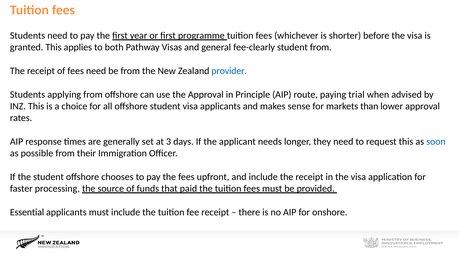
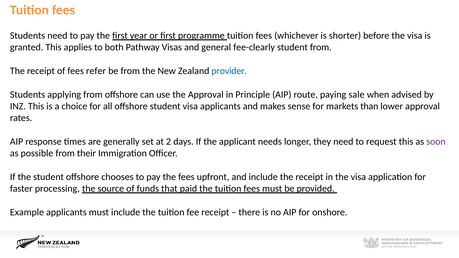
fees need: need -> refer
trial: trial -> sale
3: 3 -> 2
soon colour: blue -> purple
Essential: Essential -> Example
